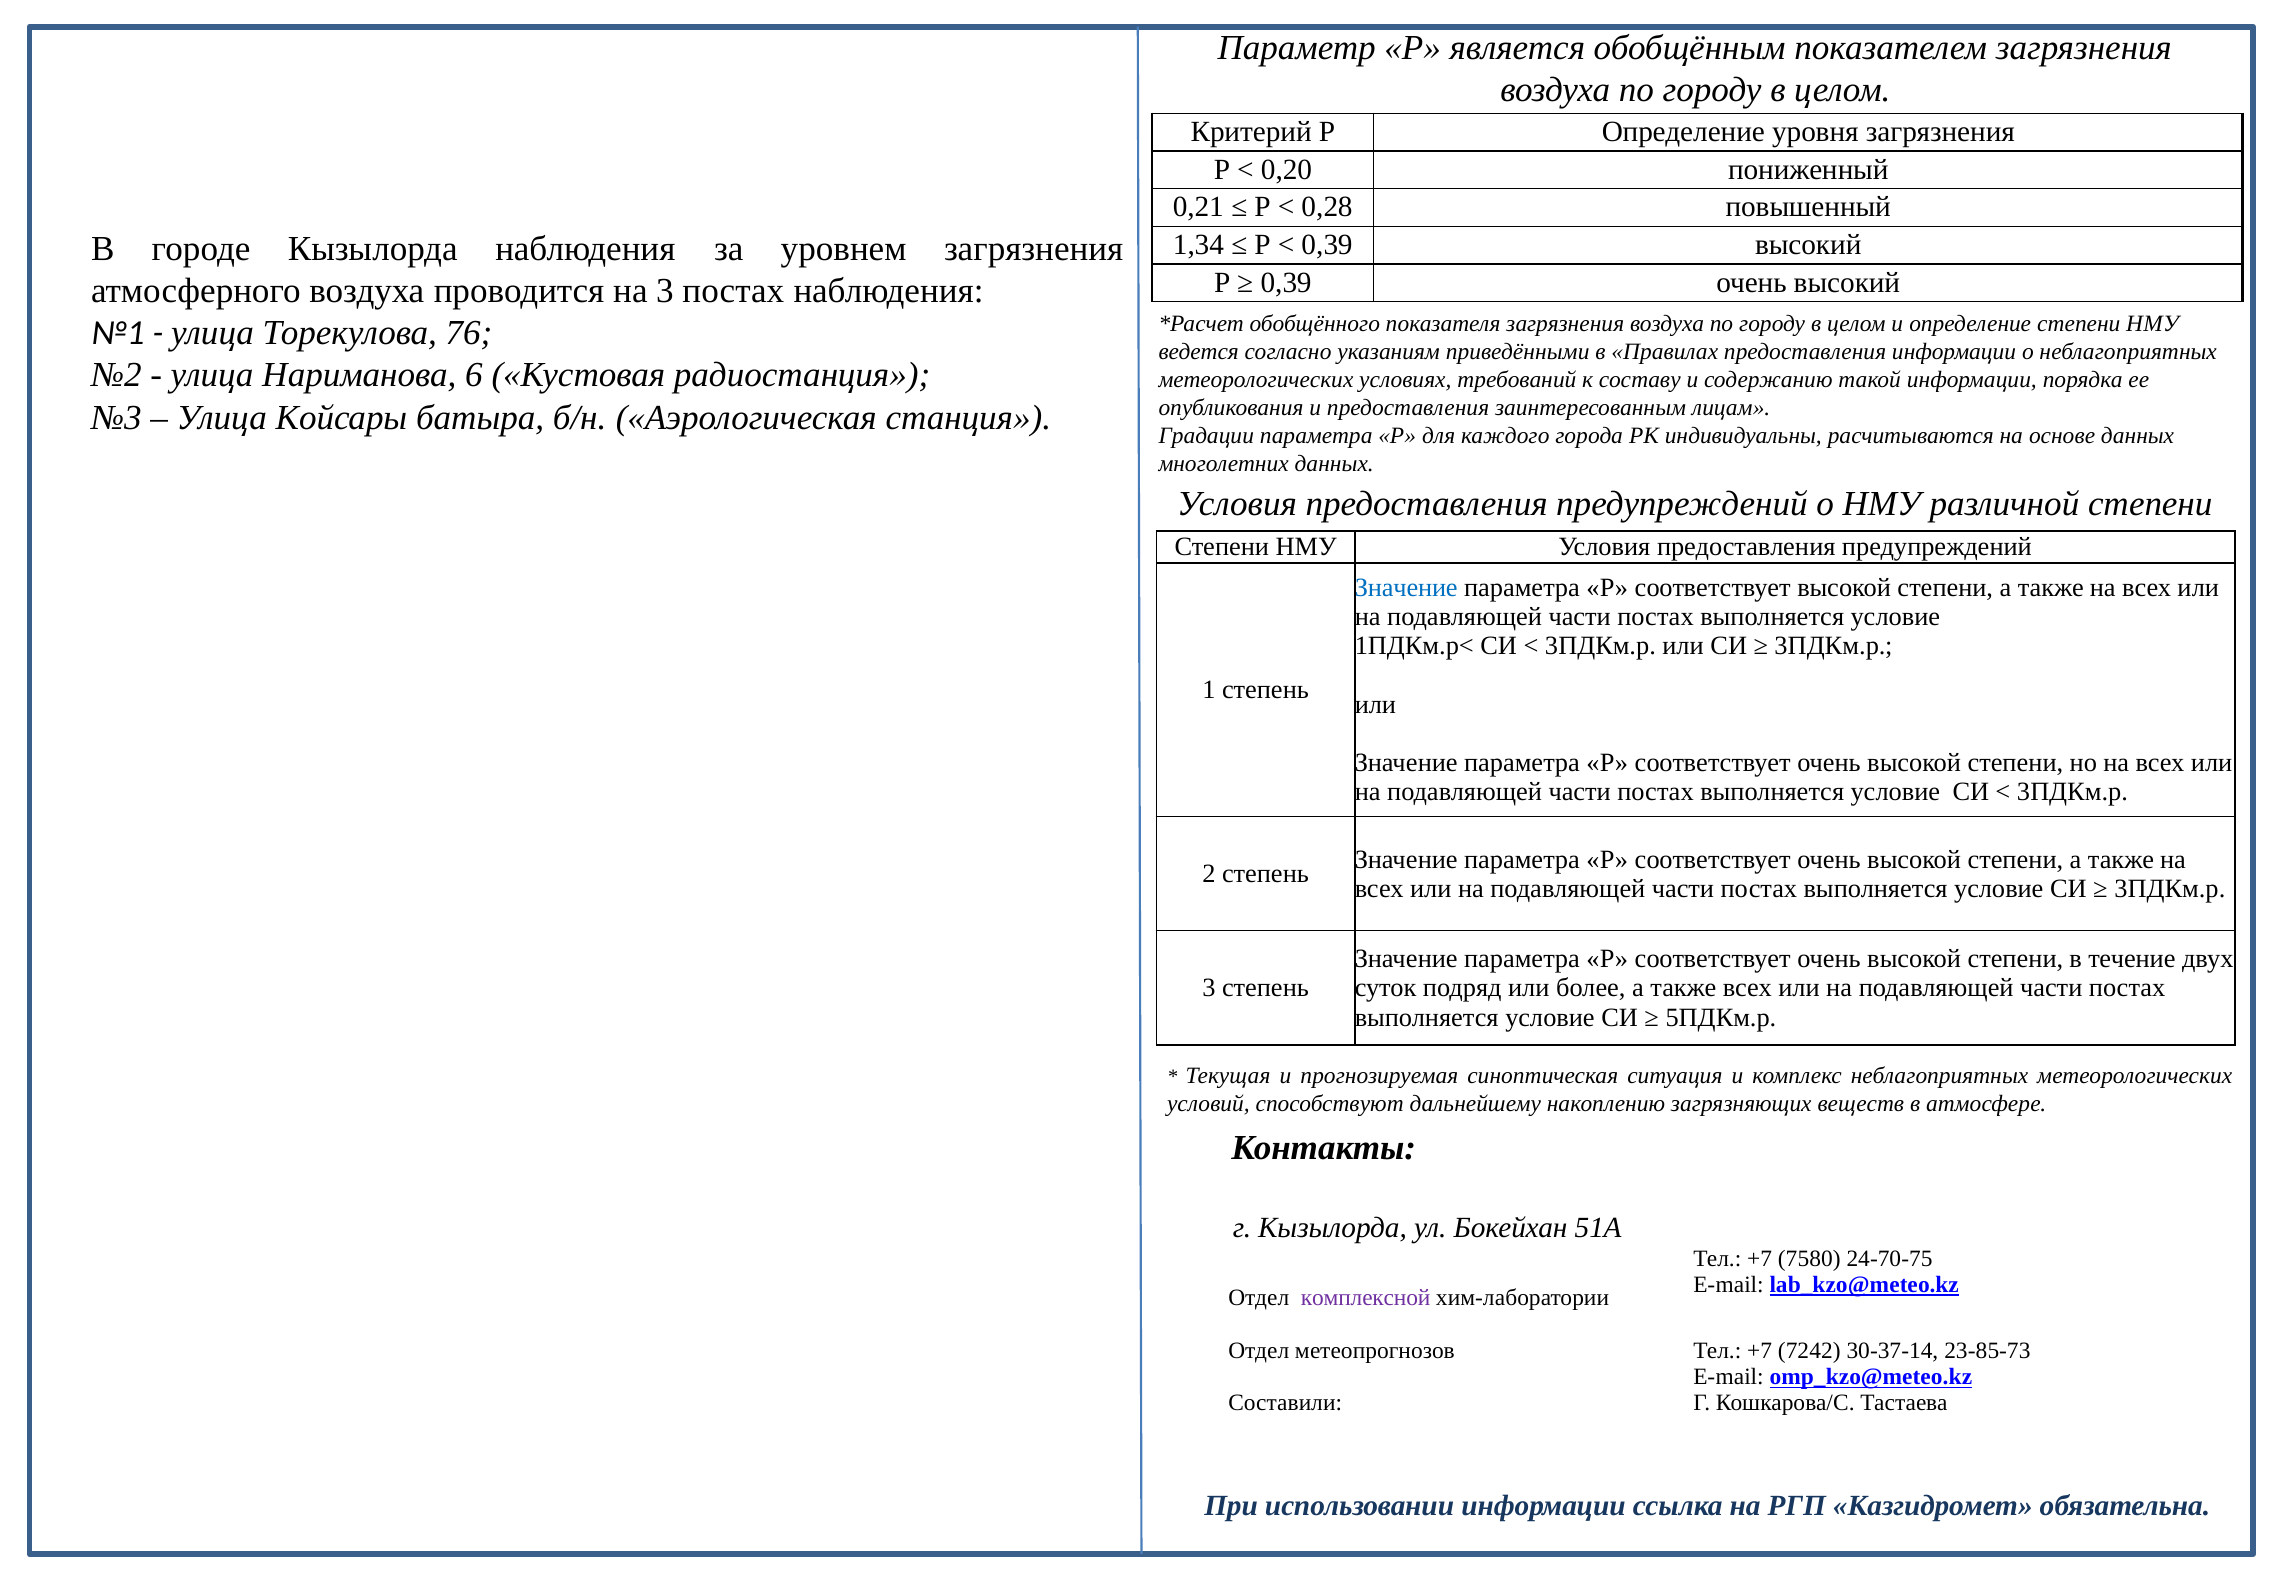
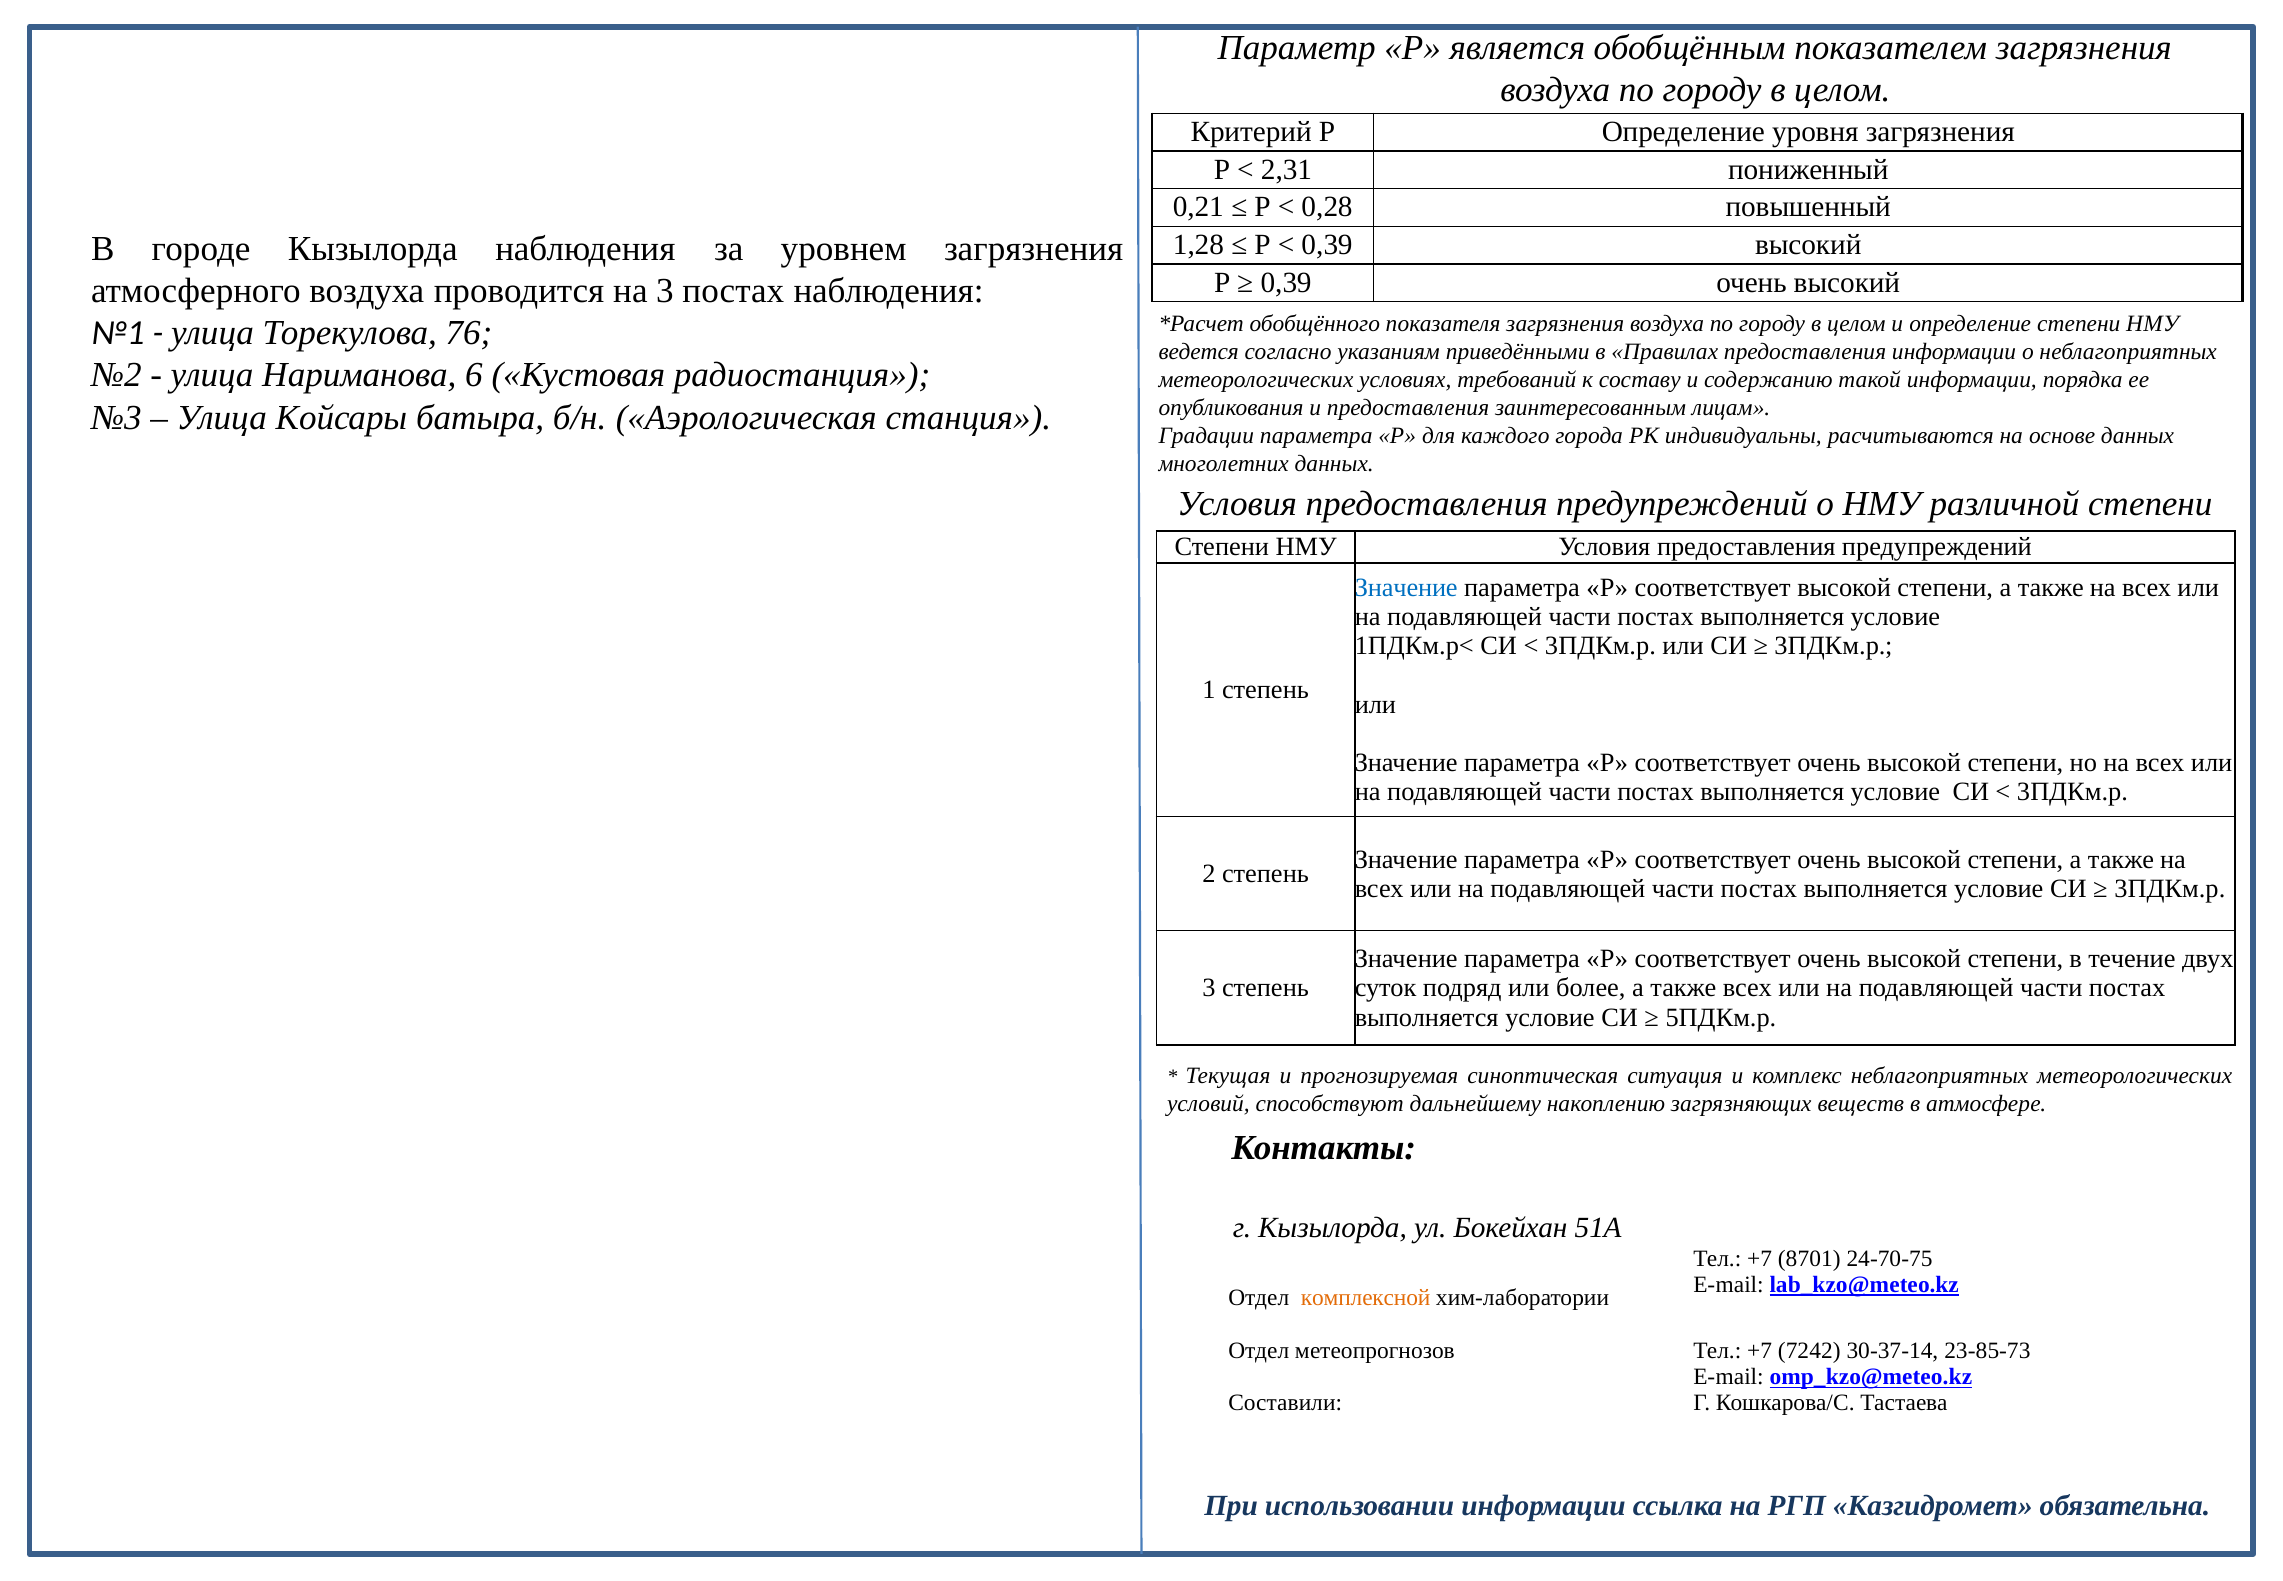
0,20: 0,20 -> 2,31
1,34: 1,34 -> 1,28
7580: 7580 -> 8701
комплексной colour: purple -> orange
